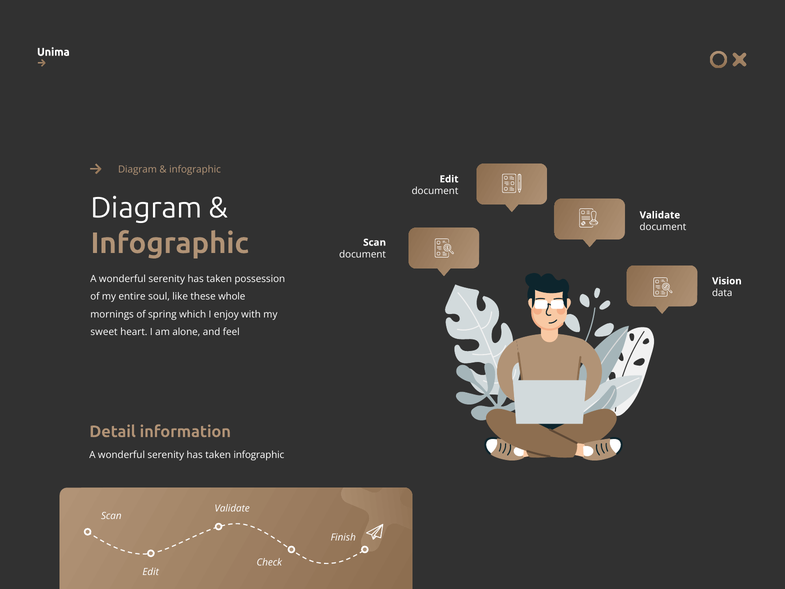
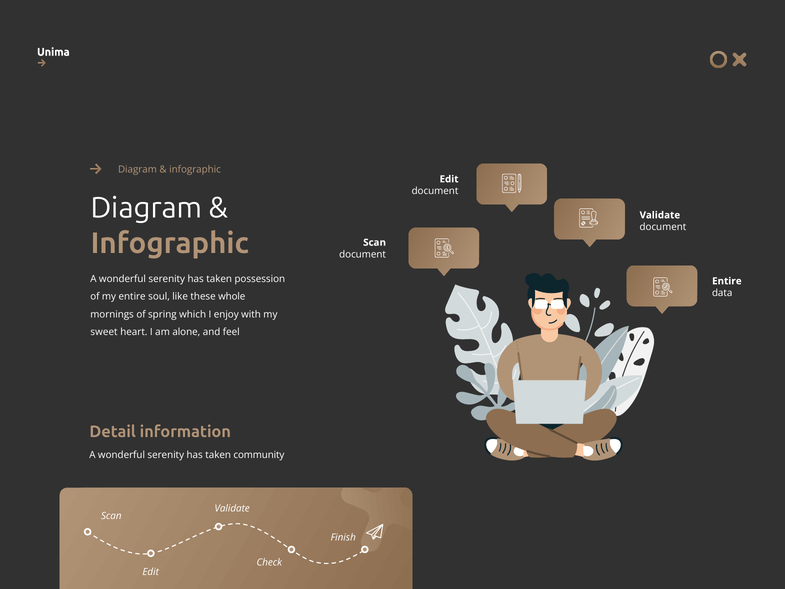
Vision at (727, 281): Vision -> Entire
taken infographic: infographic -> community
